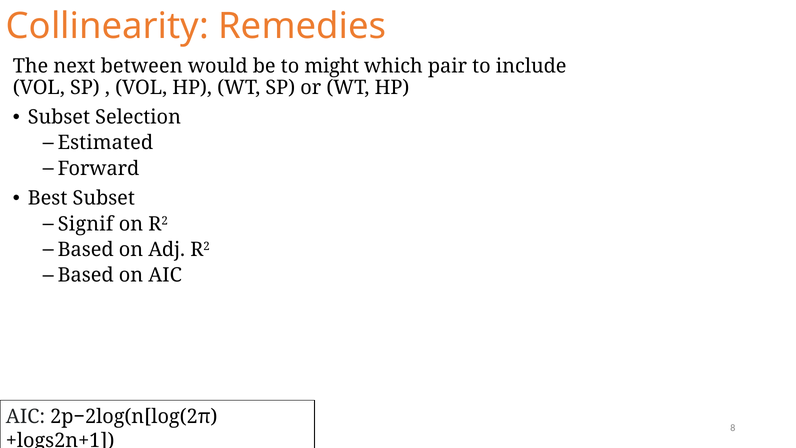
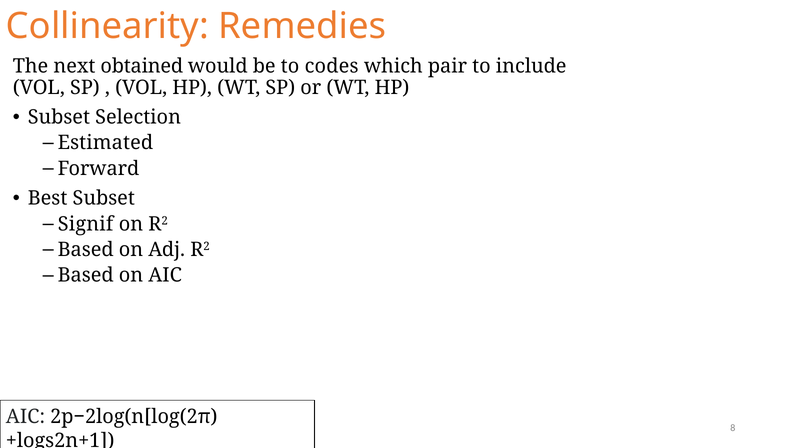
between: between -> obtained
might: might -> codes
